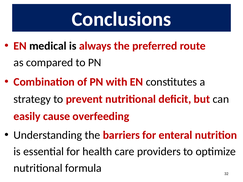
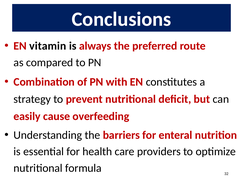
medical: medical -> vitamin
